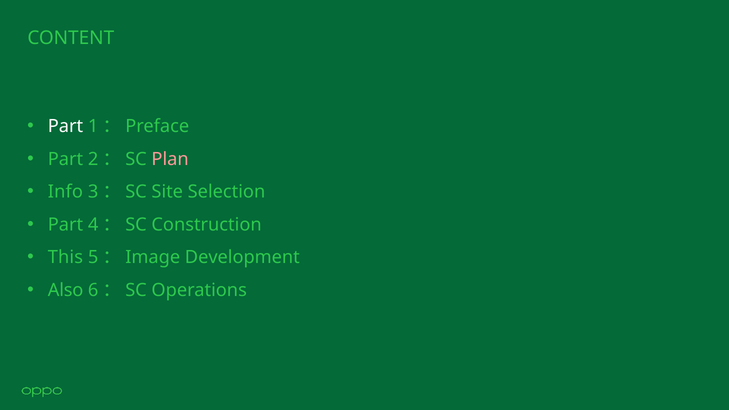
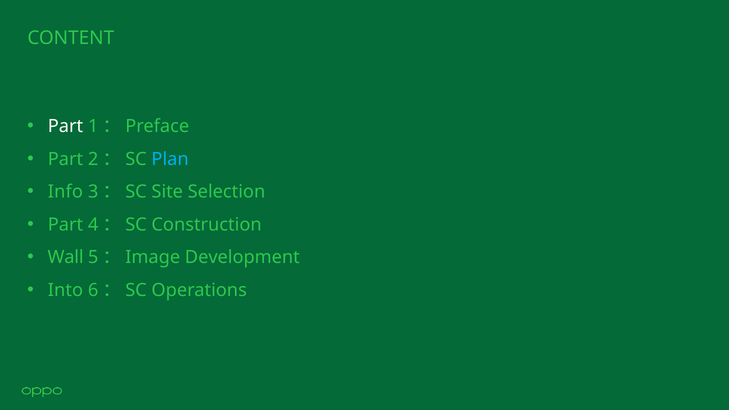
Plan colour: pink -> light blue
This: This -> Wall
Also: Also -> Into
